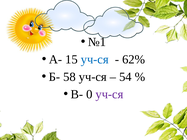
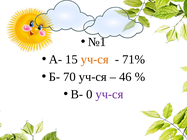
уч-ся at (95, 59) colour: blue -> orange
62%: 62% -> 71%
58: 58 -> 70
54: 54 -> 46
